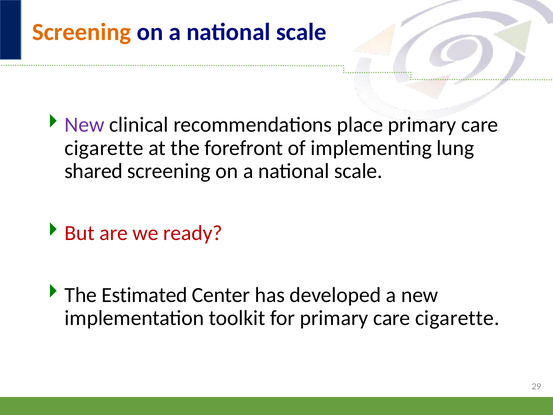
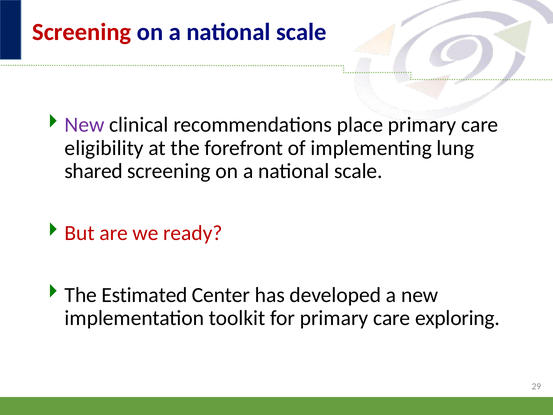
Screening at (82, 32) colour: orange -> red
cigarette at (104, 148): cigarette -> eligibility
for primary care cigarette: cigarette -> exploring
